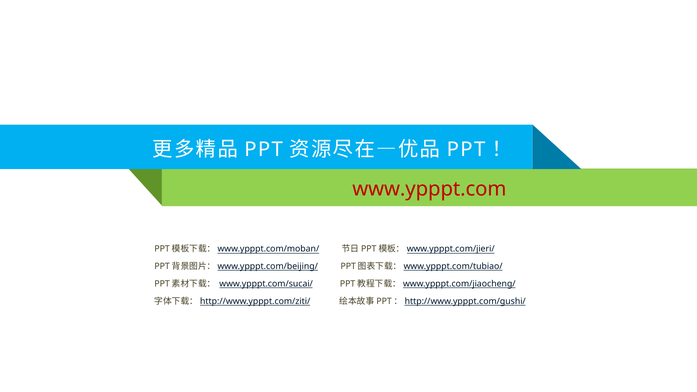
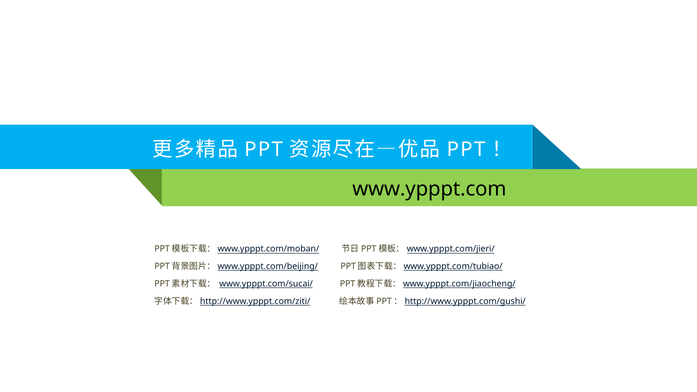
www.ypppt.com colour: red -> black
